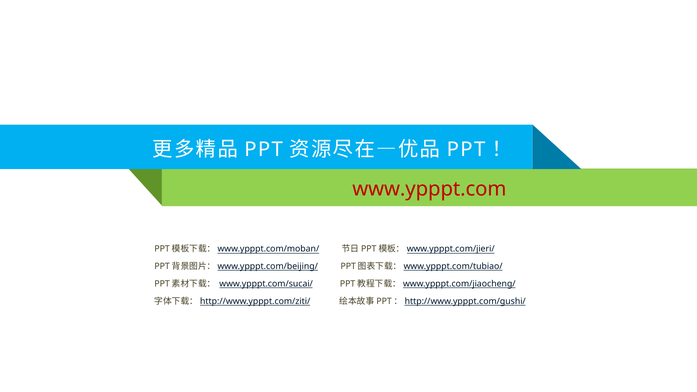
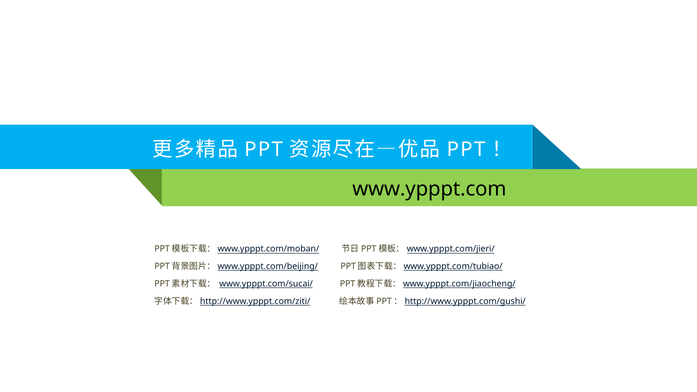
www.ypppt.com colour: red -> black
